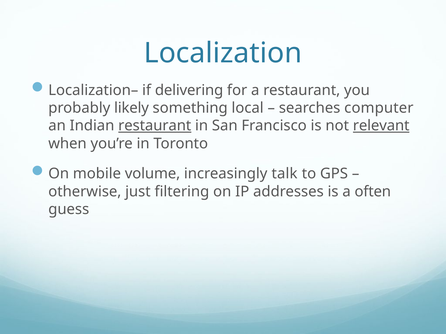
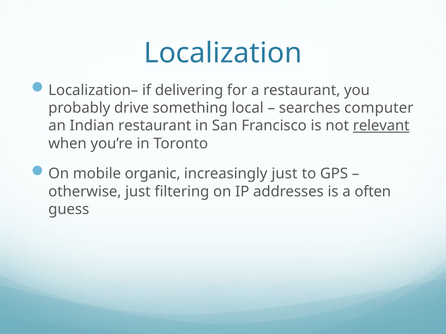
likely: likely -> drive
restaurant at (155, 126) underline: present -> none
volume: volume -> organic
increasingly talk: talk -> just
